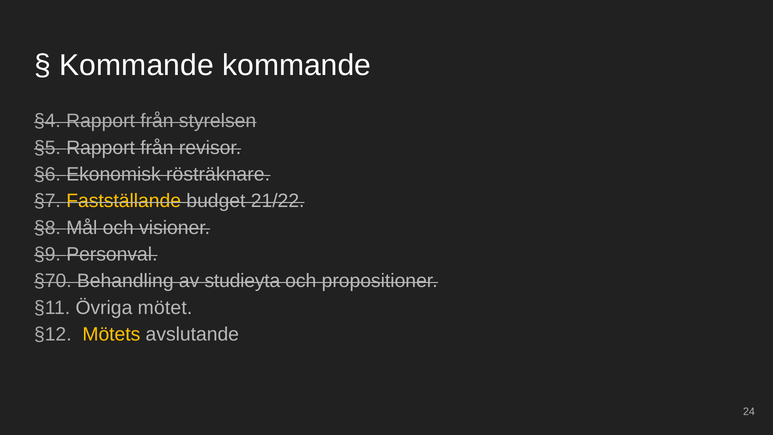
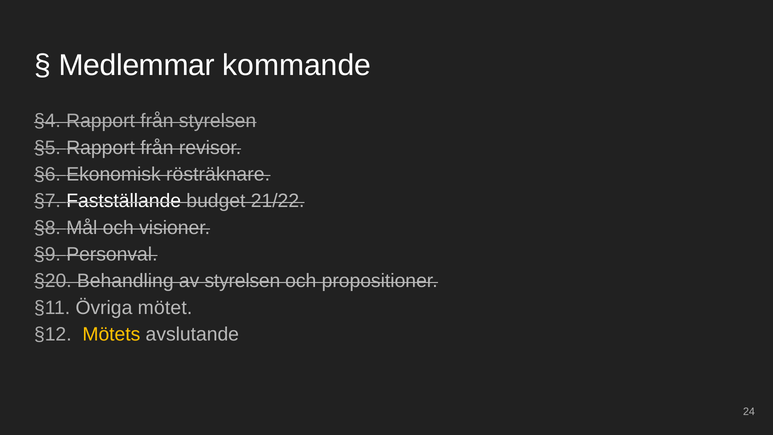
Kommande at (137, 65): Kommande -> Medlemmar
Fastställande colour: yellow -> white
§70: §70 -> §20
av studieyta: studieyta -> styrelsen
